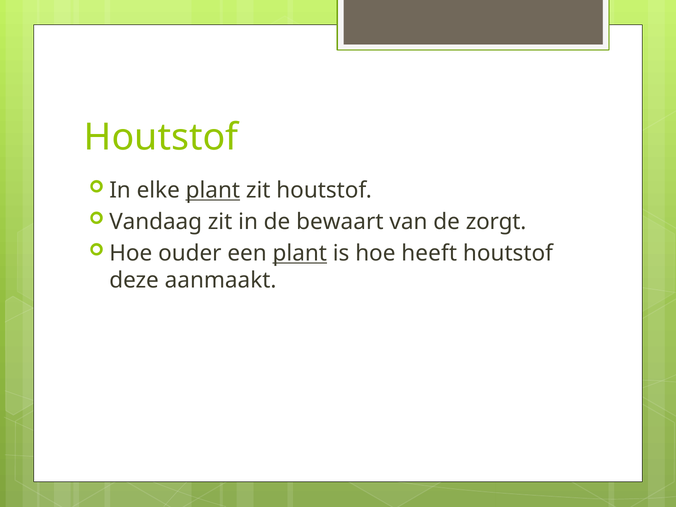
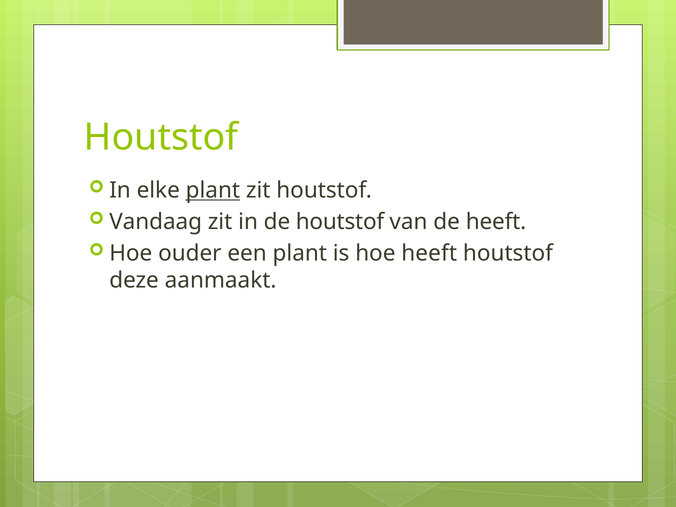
de bewaart: bewaart -> houtstof
de zorgt: zorgt -> heeft
plant at (300, 253) underline: present -> none
